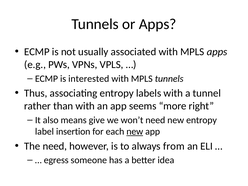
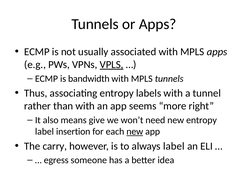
VPLS underline: none -> present
interested: interested -> bandwidth
The need: need -> carry
always from: from -> label
